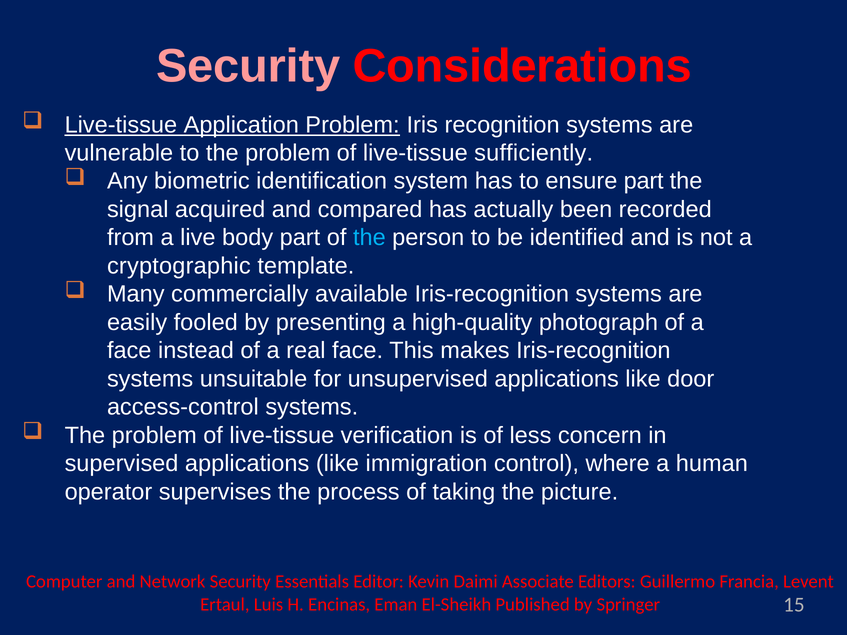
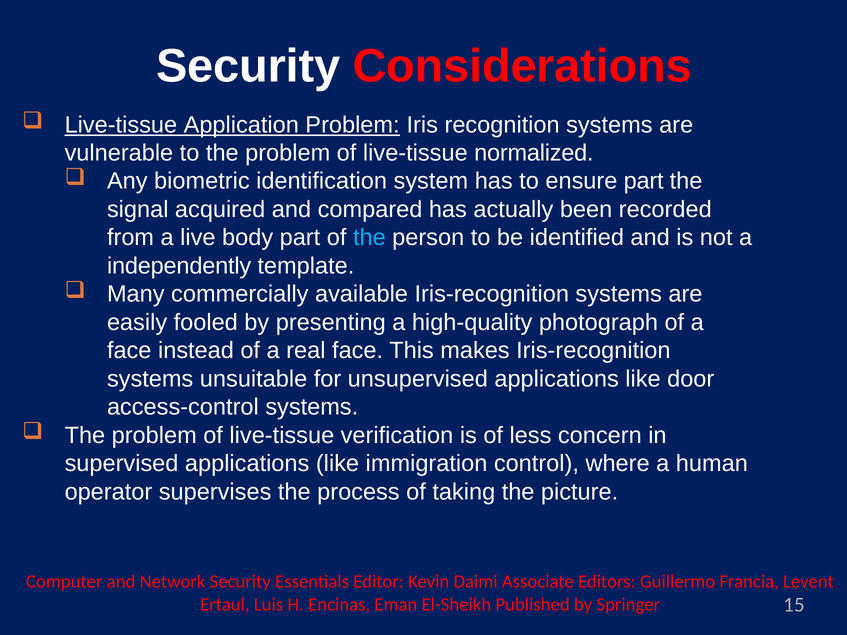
Security at (248, 66) colour: pink -> white
sufficiently: sufficiently -> normalized
cryptographic: cryptographic -> independently
